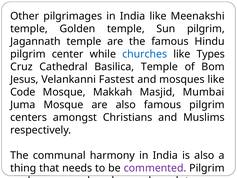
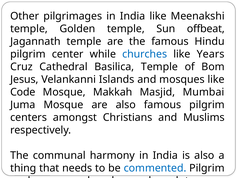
Sun pilgrim: pilgrim -> offbeat
Types: Types -> Years
Fastest: Fastest -> Islands
commented colour: purple -> blue
